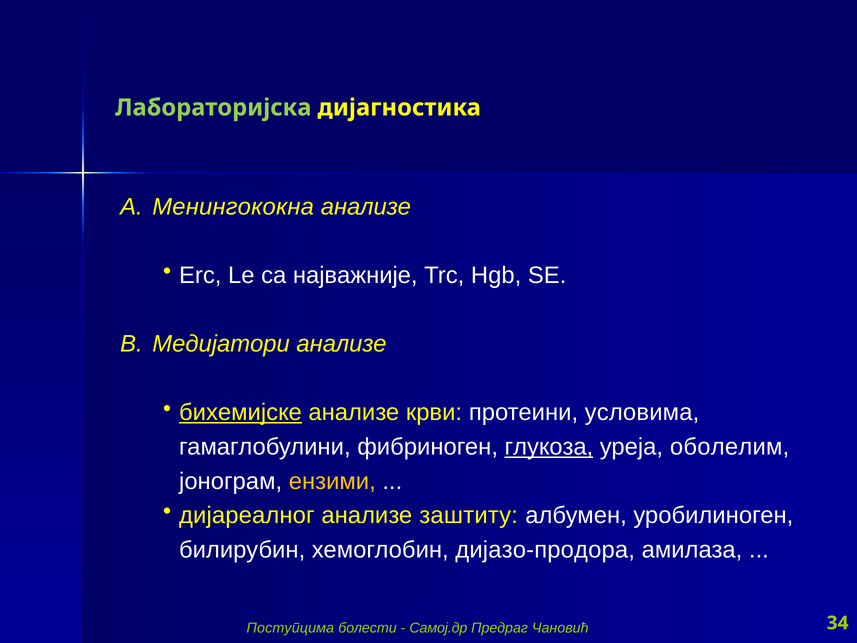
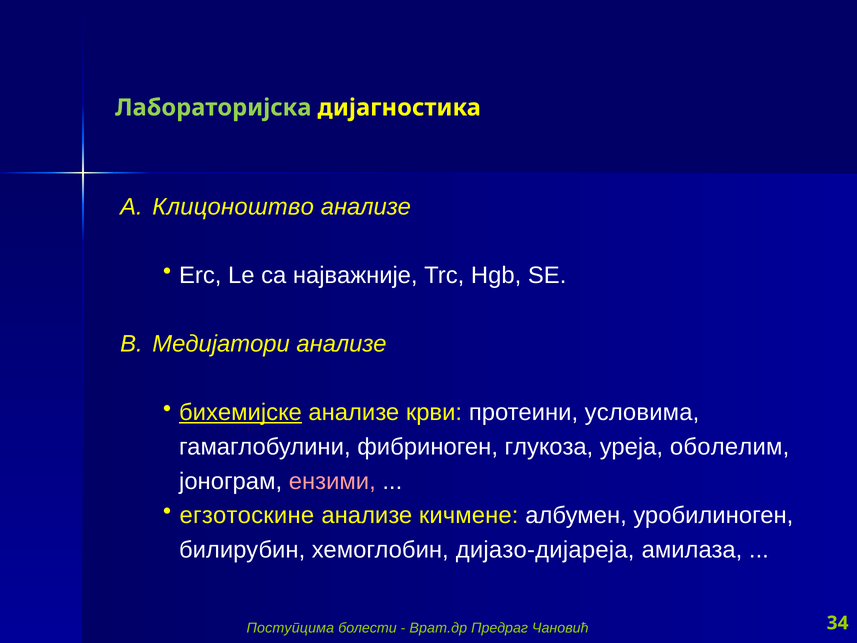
Менингококна: Менингококна -> Клицоноштво
глукоза underline: present -> none
ензими colour: yellow -> pink
дијареалног: дијареалног -> егзотоскине
заштиту: заштиту -> кичмене
дијазо-продора: дијазо-продора -> дијазо-дијареја
Самој.др: Самој.др -> Врат.др
